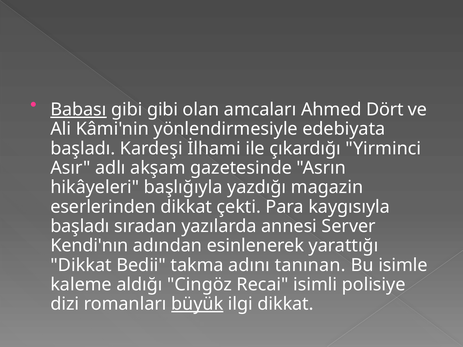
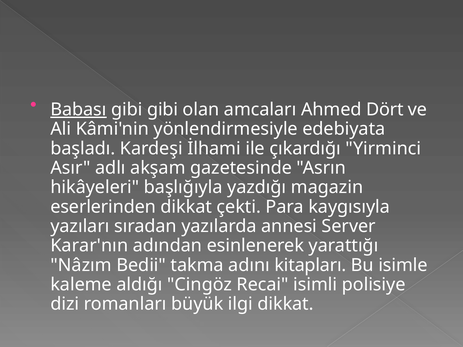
başladı at (80, 226): başladı -> yazıları
Kendi'nın: Kendi'nın -> Karar'nın
Dikkat at (81, 265): Dikkat -> Nâzım
tanınan: tanınan -> kitapları
büyük underline: present -> none
